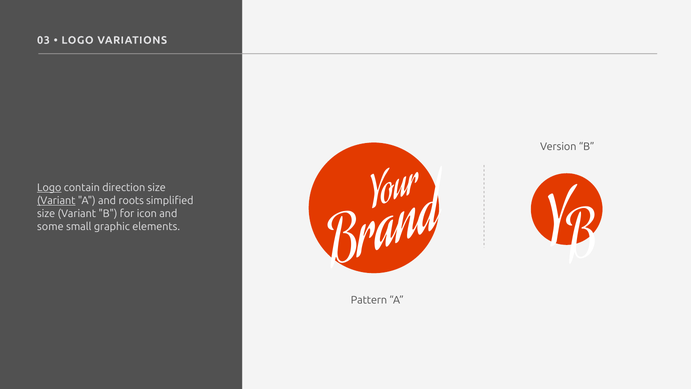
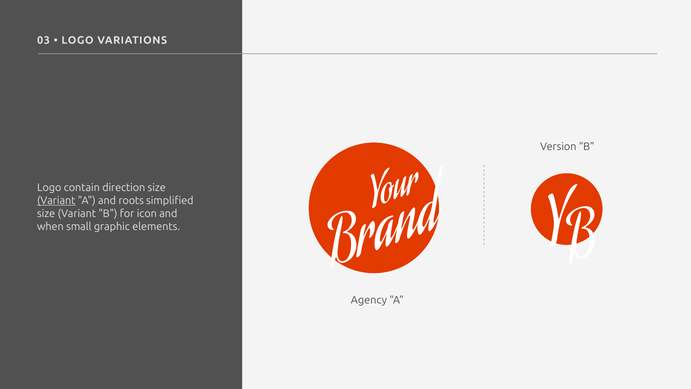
Logo at (49, 188) underline: present -> none
some: some -> when
Pattern: Pattern -> Agency
